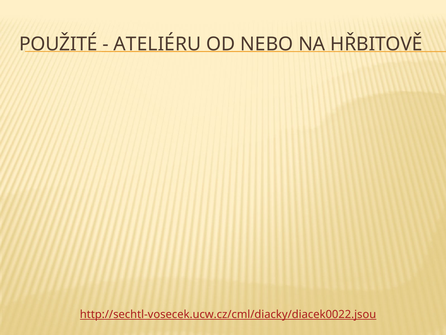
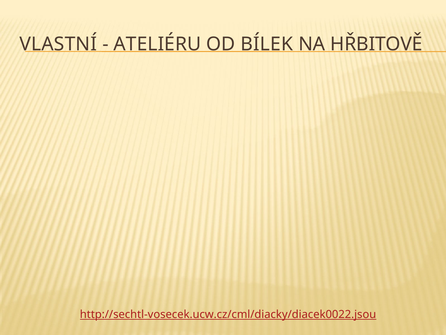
POUŽITÉ: POUŽITÉ -> VLASTNÍ
NEBO: NEBO -> BÍLEK
